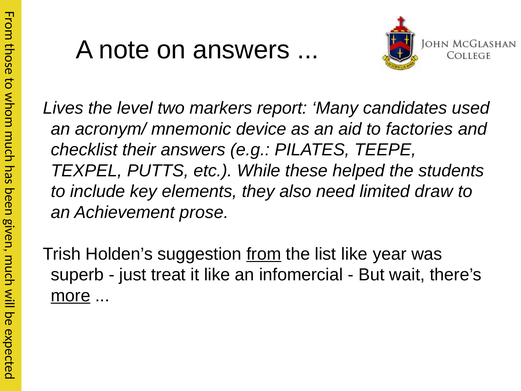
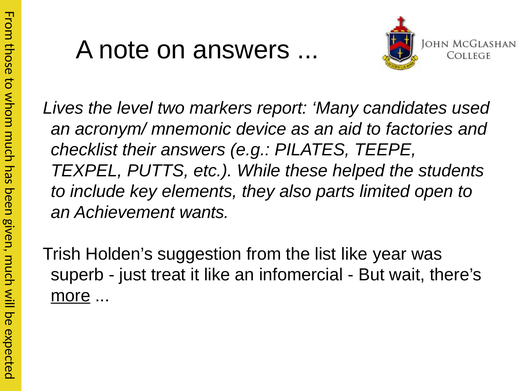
need: need -> parts
draw: draw -> open
prose: prose -> wants
from underline: present -> none
